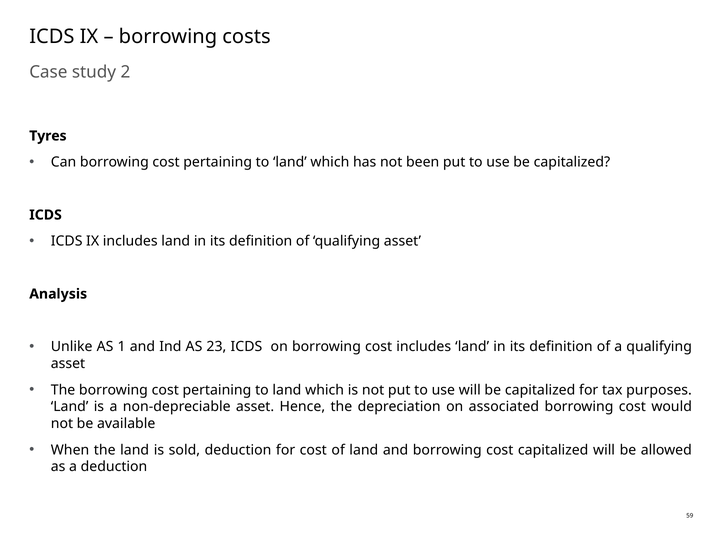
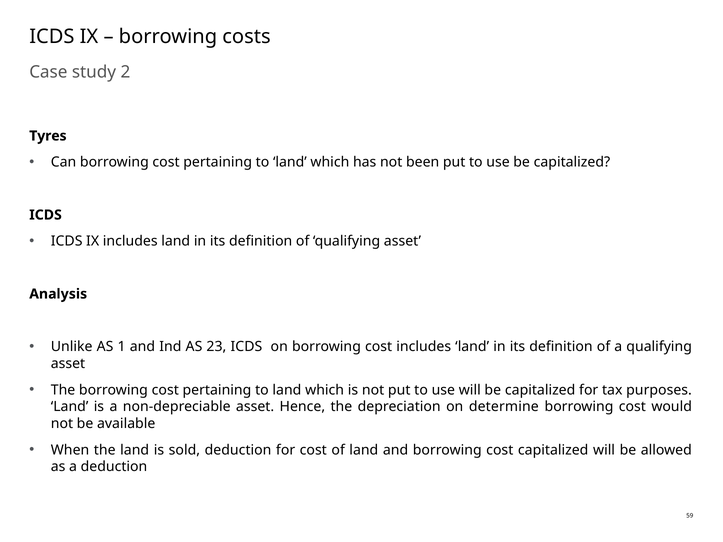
associated: associated -> determine
